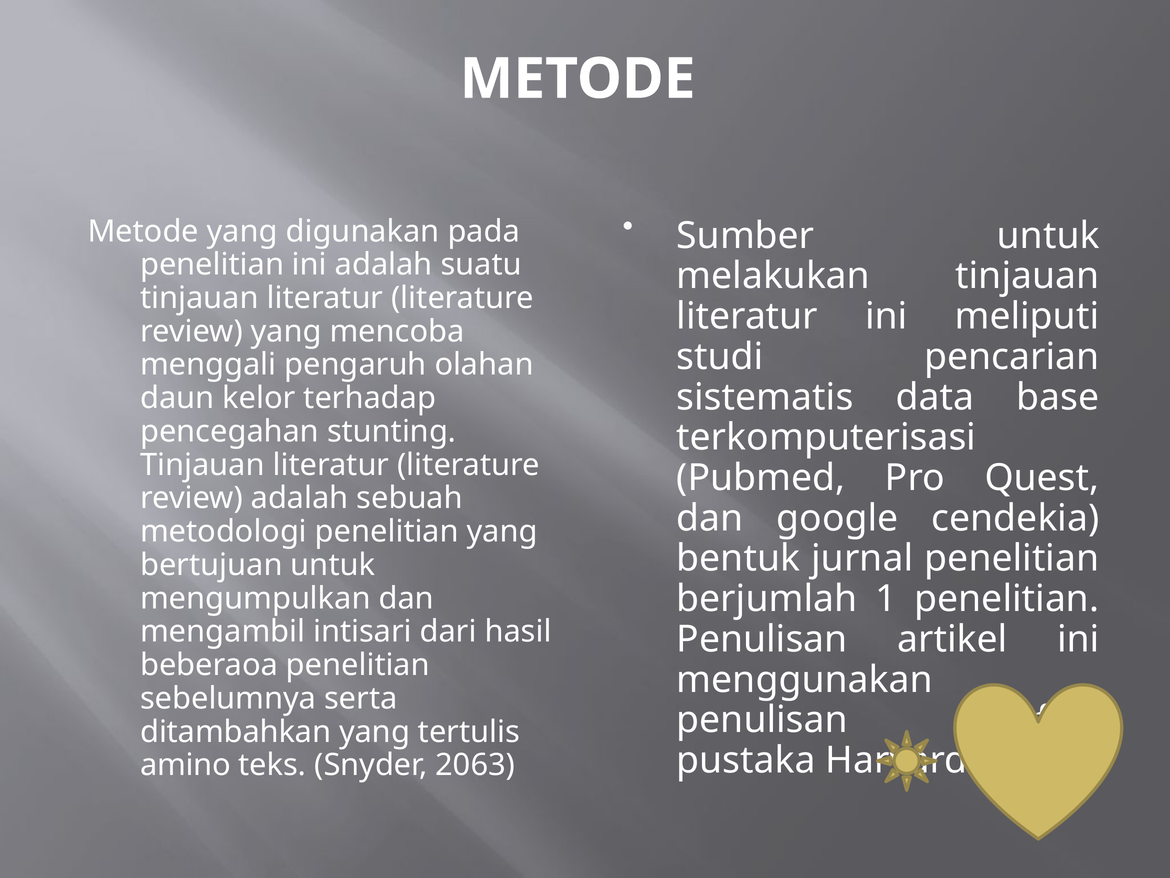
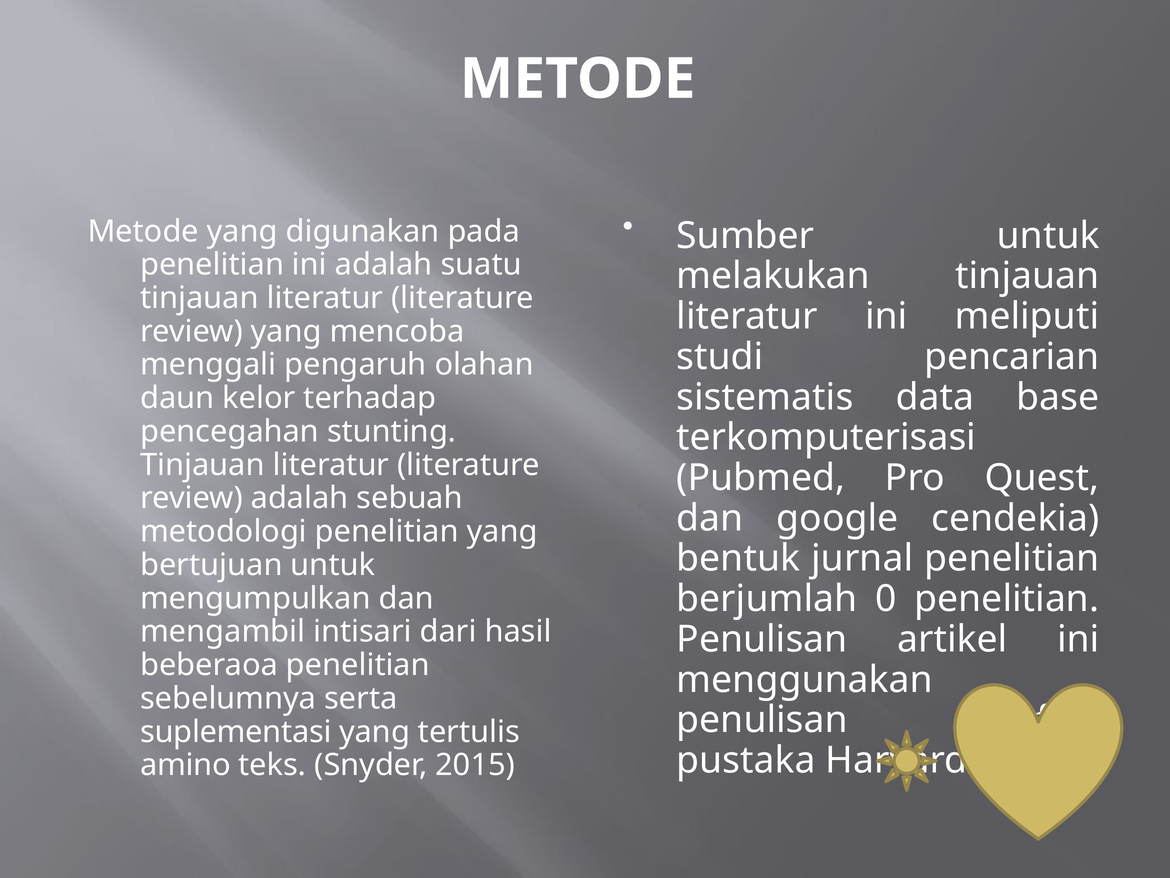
1: 1 -> 0
ditambahkan: ditambahkan -> suplementasi
2063: 2063 -> 2015
